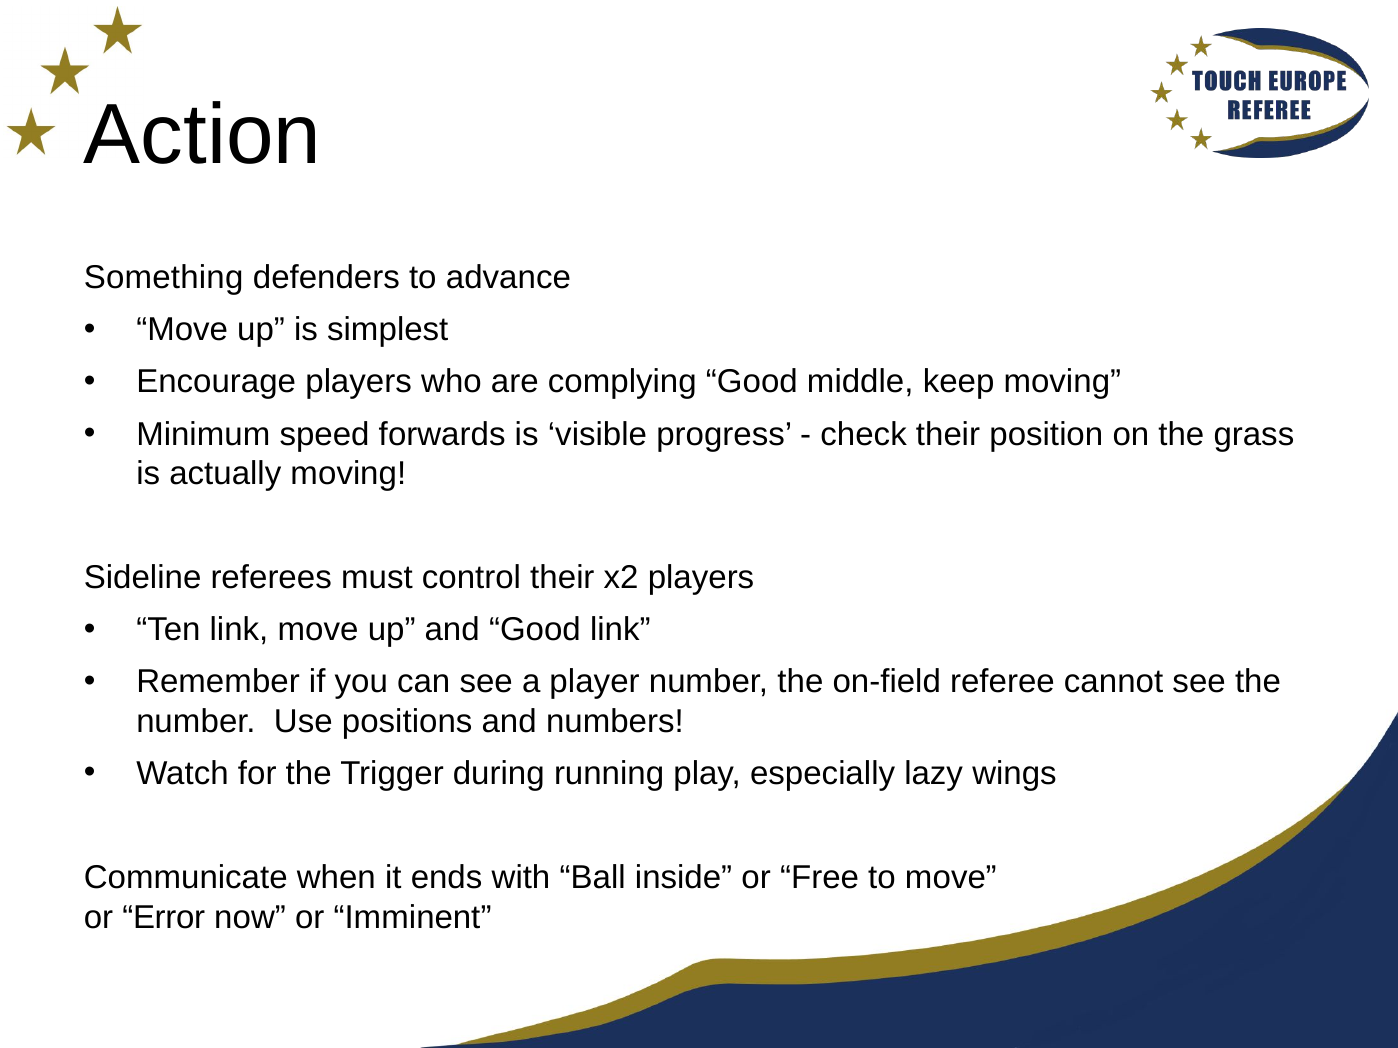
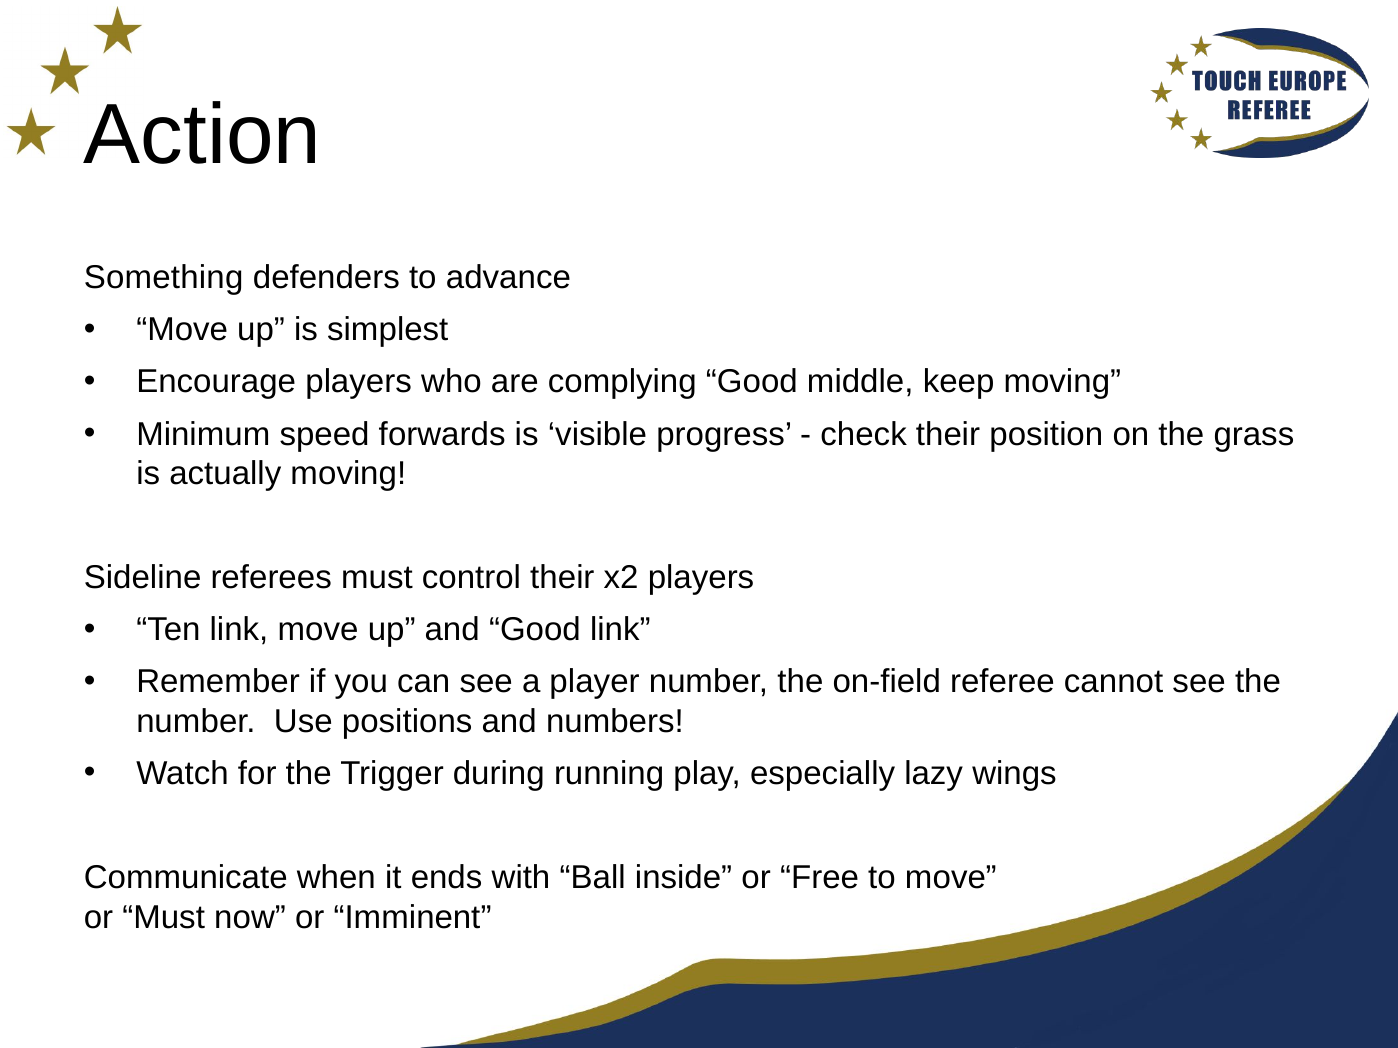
or Error: Error -> Must
